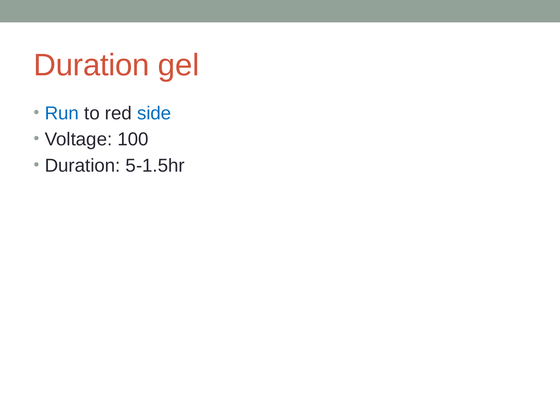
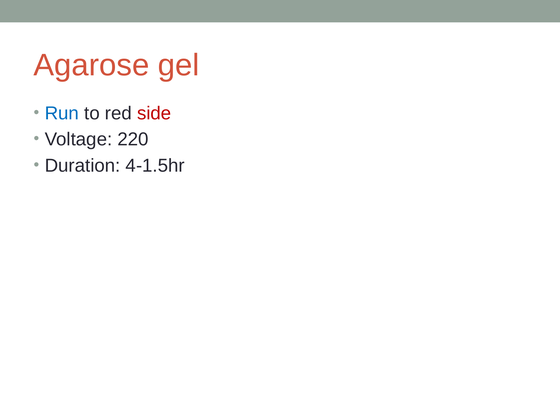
Duration at (92, 65): Duration -> Agarose
side colour: blue -> red
100: 100 -> 220
5-1.5hr: 5-1.5hr -> 4-1.5hr
